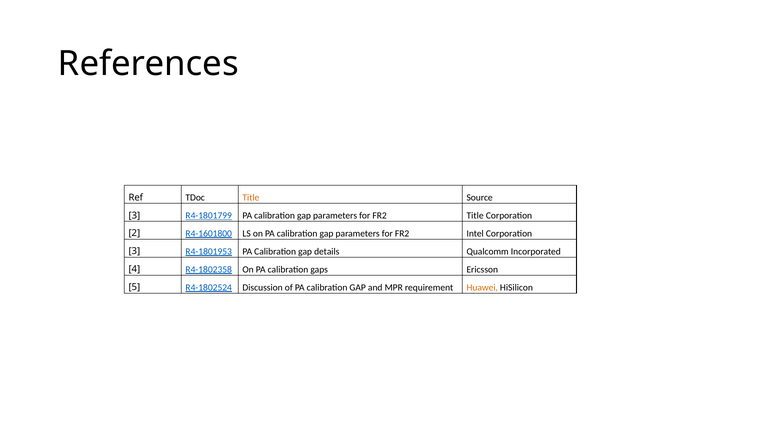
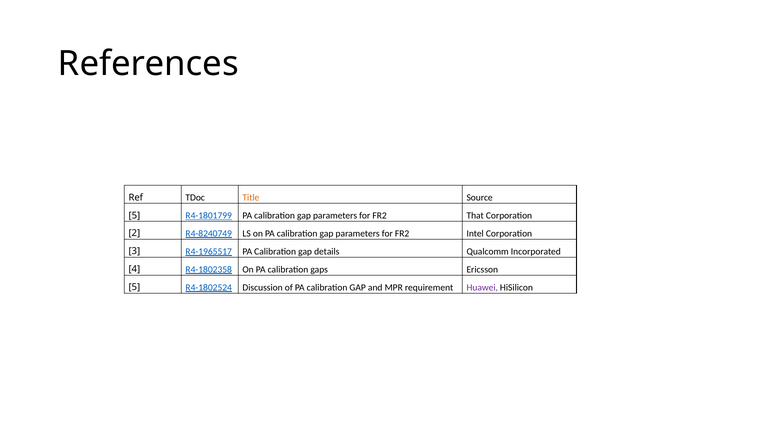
3 at (134, 216): 3 -> 5
FR2 Title: Title -> That
R4-1601800: R4-1601800 -> R4-8240749
R4-1801953: R4-1801953 -> R4-1965517
Huawei colour: orange -> purple
